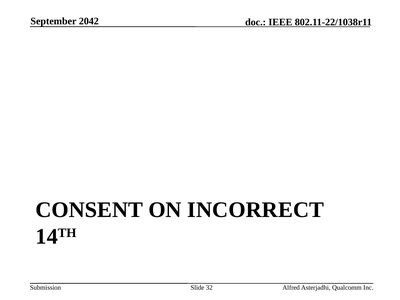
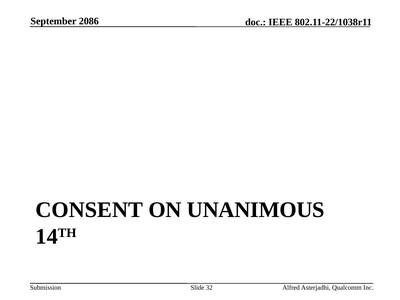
2042: 2042 -> 2086
INCORRECT: INCORRECT -> UNANIMOUS
